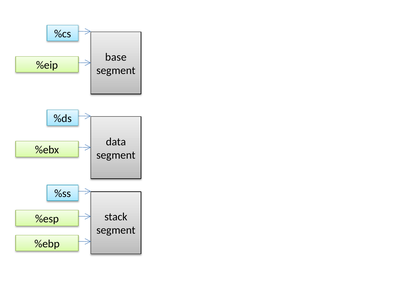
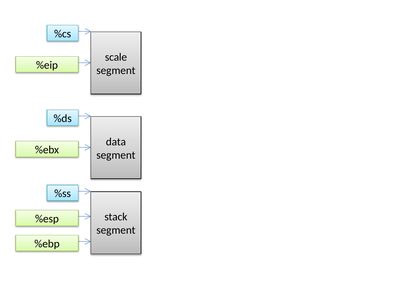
base: base -> scale
